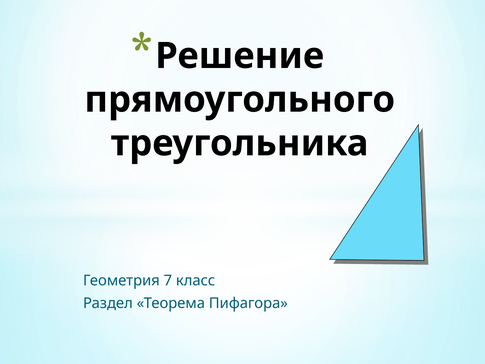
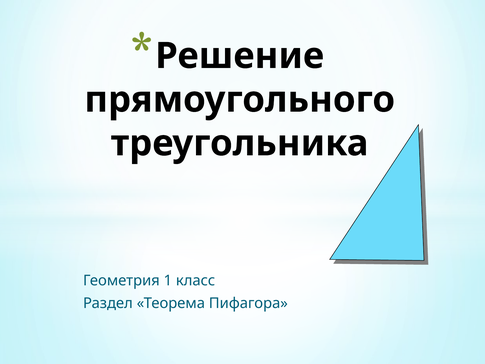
7: 7 -> 1
